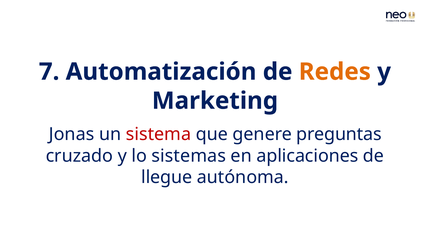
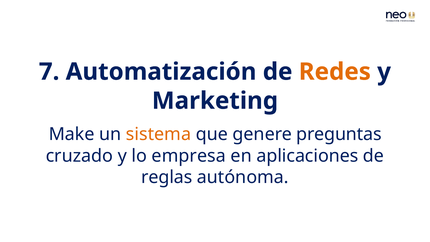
Jonas: Jonas -> Make
sistema colour: red -> orange
sistemas: sistemas -> empresa
llegue: llegue -> reglas
